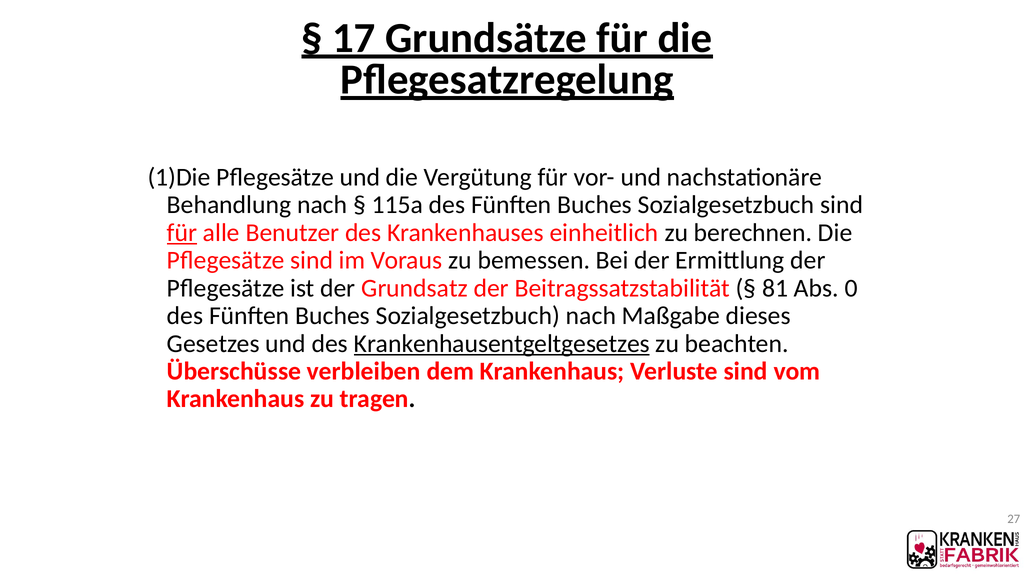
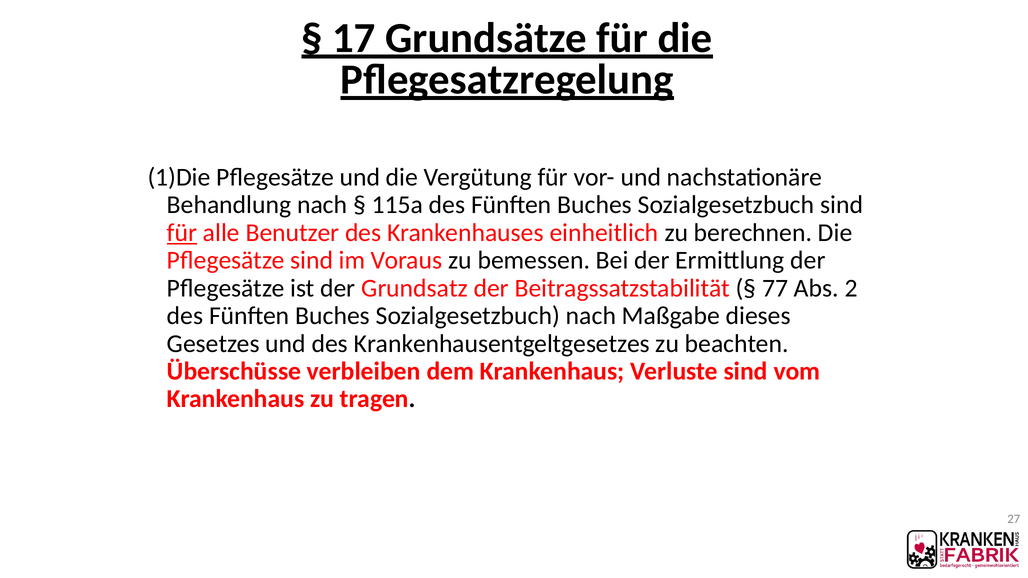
81: 81 -> 77
0: 0 -> 2
Krankenhausentgeltgesetzes underline: present -> none
